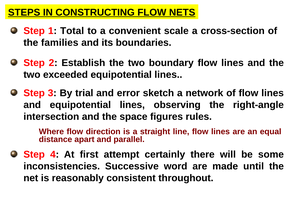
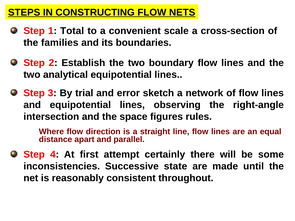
exceeded: exceeded -> analytical
word: word -> state
